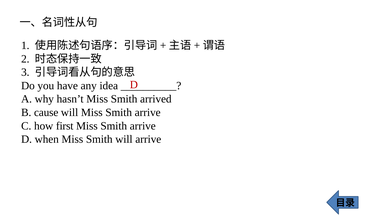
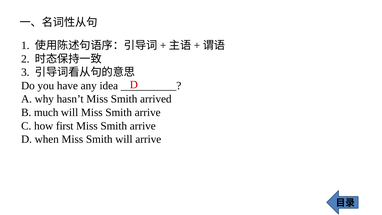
cause: cause -> much
